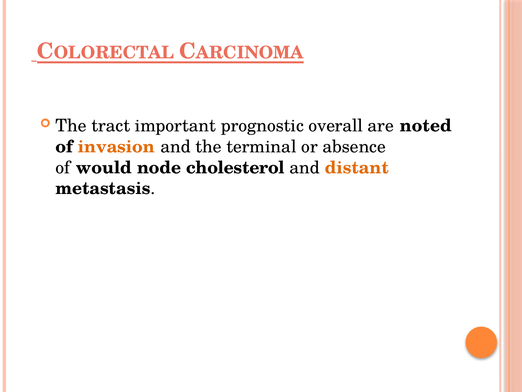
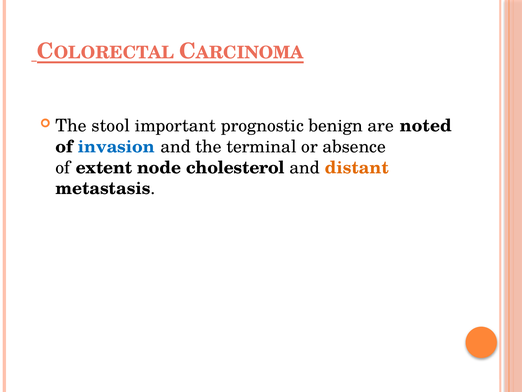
tract: tract -> stool
overall: overall -> benign
invasion colour: orange -> blue
would: would -> extent
